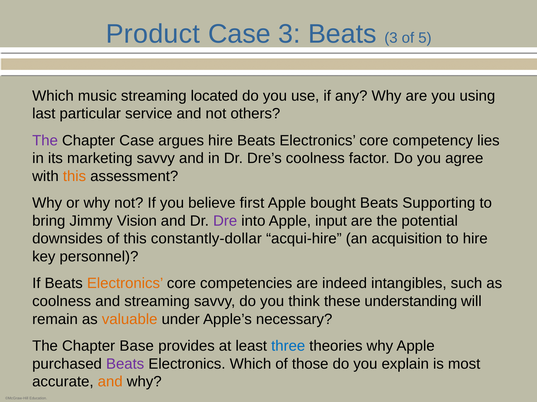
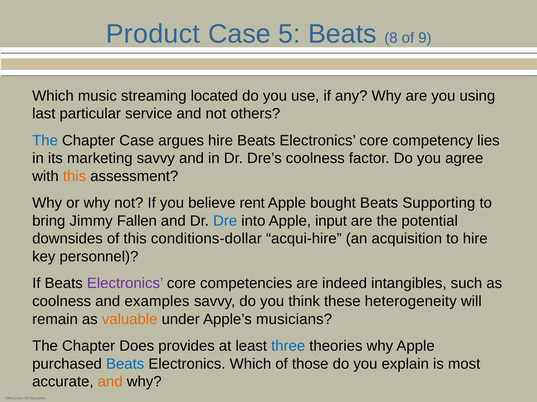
Case 3: 3 -> 5
Beats 3: 3 -> 8
5: 5 -> 9
The at (45, 141) colour: purple -> blue
first: first -> rent
Vision: Vision -> Fallen
Dre colour: purple -> blue
constantly-dollar: constantly-dollar -> conditions-dollar
Electronics at (125, 284) colour: orange -> purple
and streaming: streaming -> examples
understanding: understanding -> heterogeneity
necessary: necessary -> musicians
Base: Base -> Does
Beats at (125, 365) colour: purple -> blue
